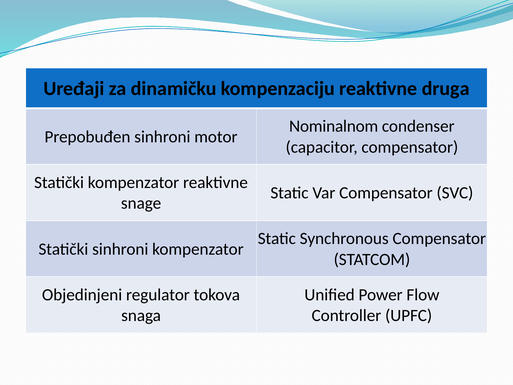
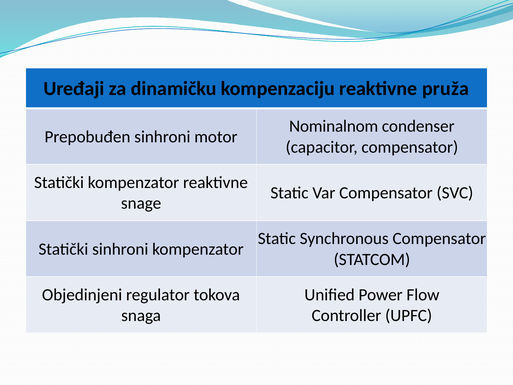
druga: druga -> pruža
